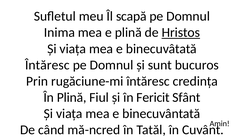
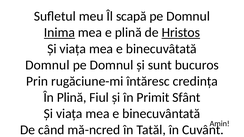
Inima underline: none -> present
Întăresc at (47, 65): Întăresc -> Domnul
Fericit: Fericit -> Primit
